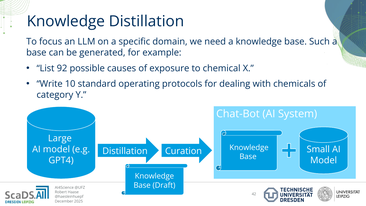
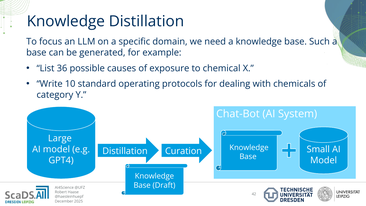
92: 92 -> 36
